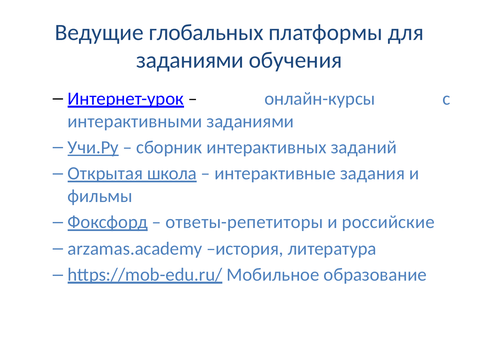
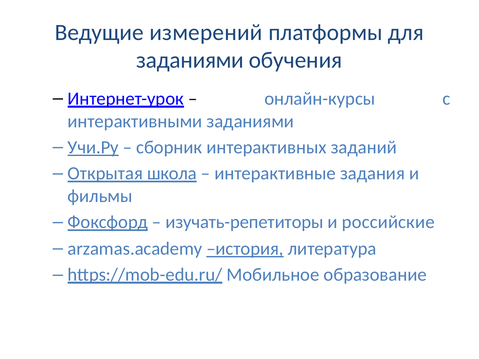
глобальных: глобальных -> измерений
ответы-репетиторы: ответы-репетиторы -> изучать-репетиторы
история underline: none -> present
